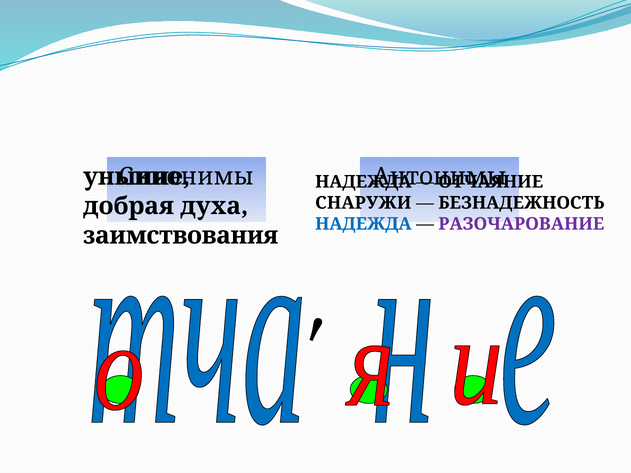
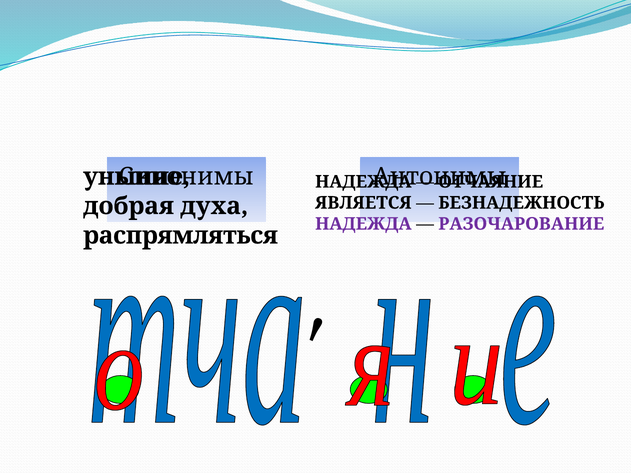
СНАРУЖИ: СНАРУЖИ -> ЯВЛЯЕТСЯ
НАДЕЖДА at (363, 224) colour: blue -> purple
заимствования: заимствования -> распрямляться
